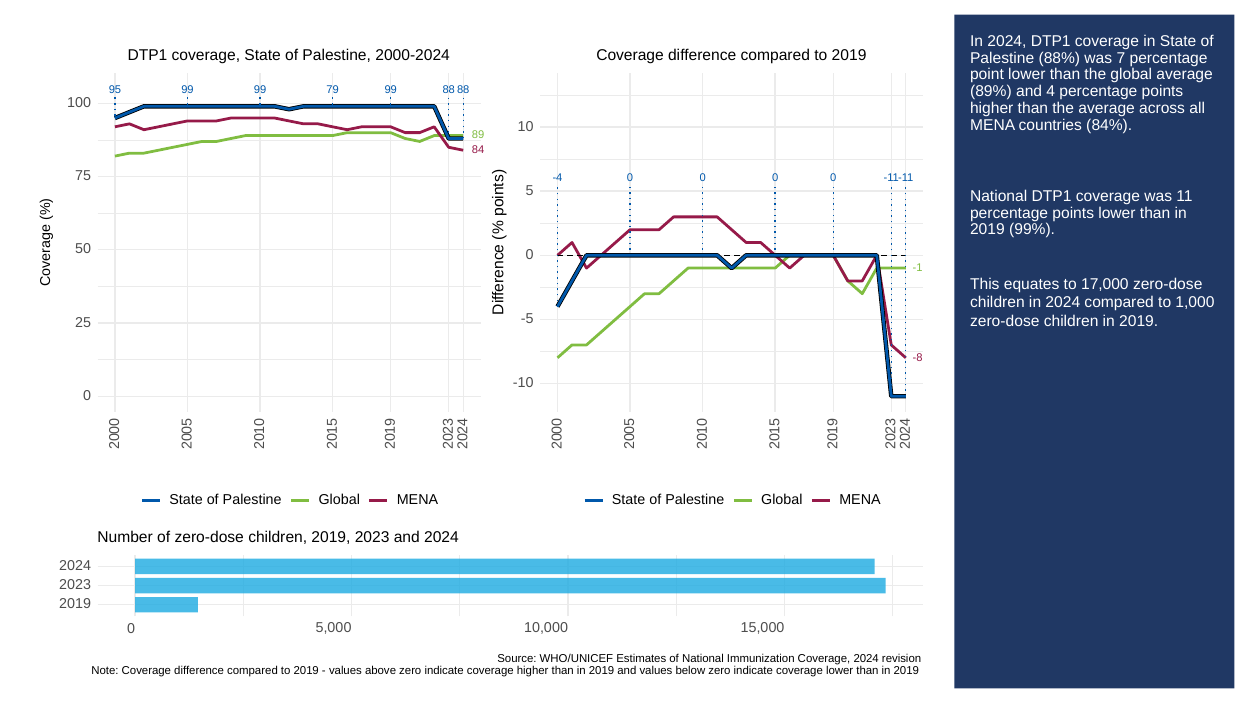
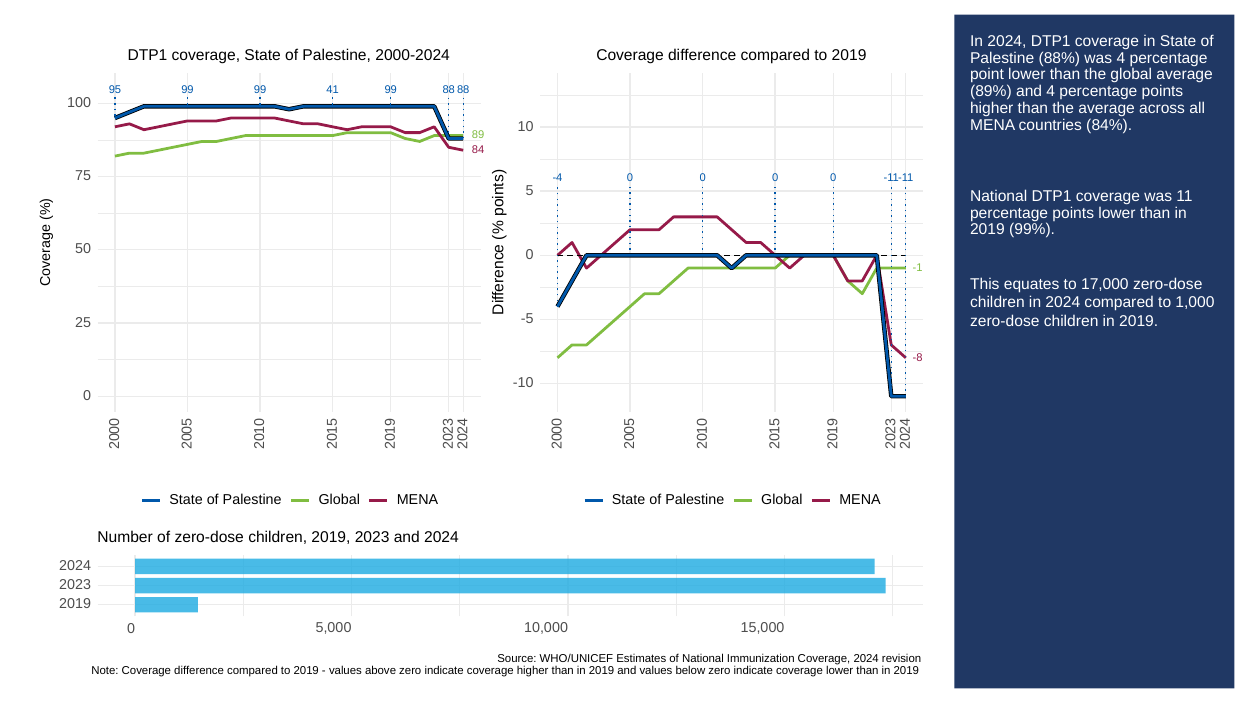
was 7: 7 -> 4
79: 79 -> 41
